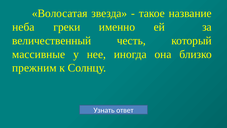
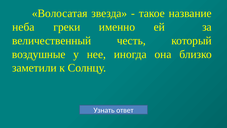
массивные: массивные -> воздушные
прежним: прежним -> заметили
